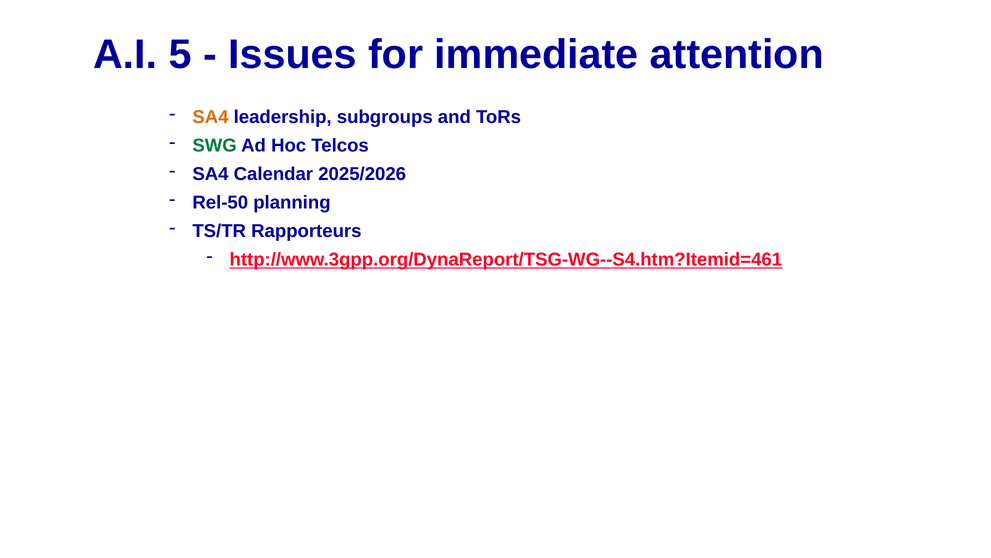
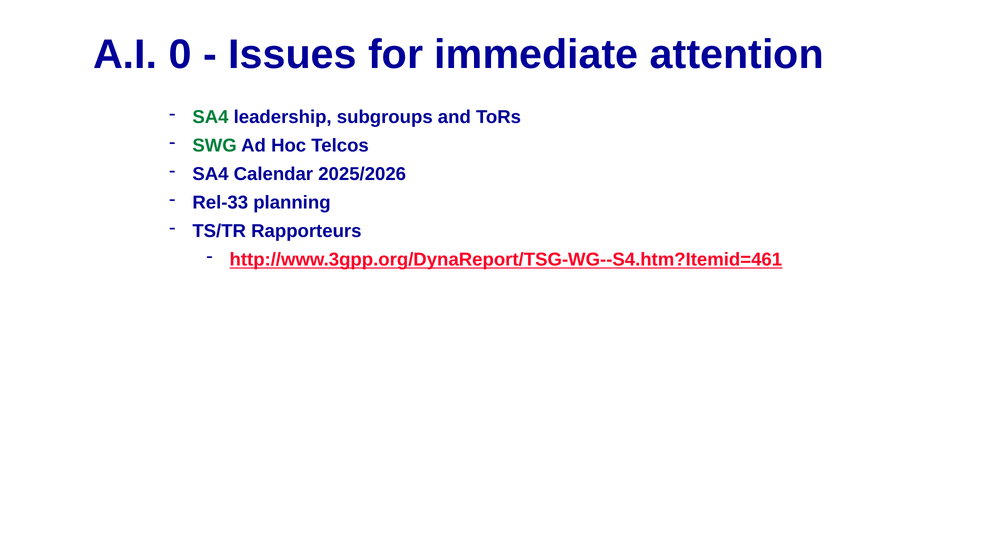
5: 5 -> 0
SA4 at (211, 117) colour: orange -> green
Rel-50: Rel-50 -> Rel-33
